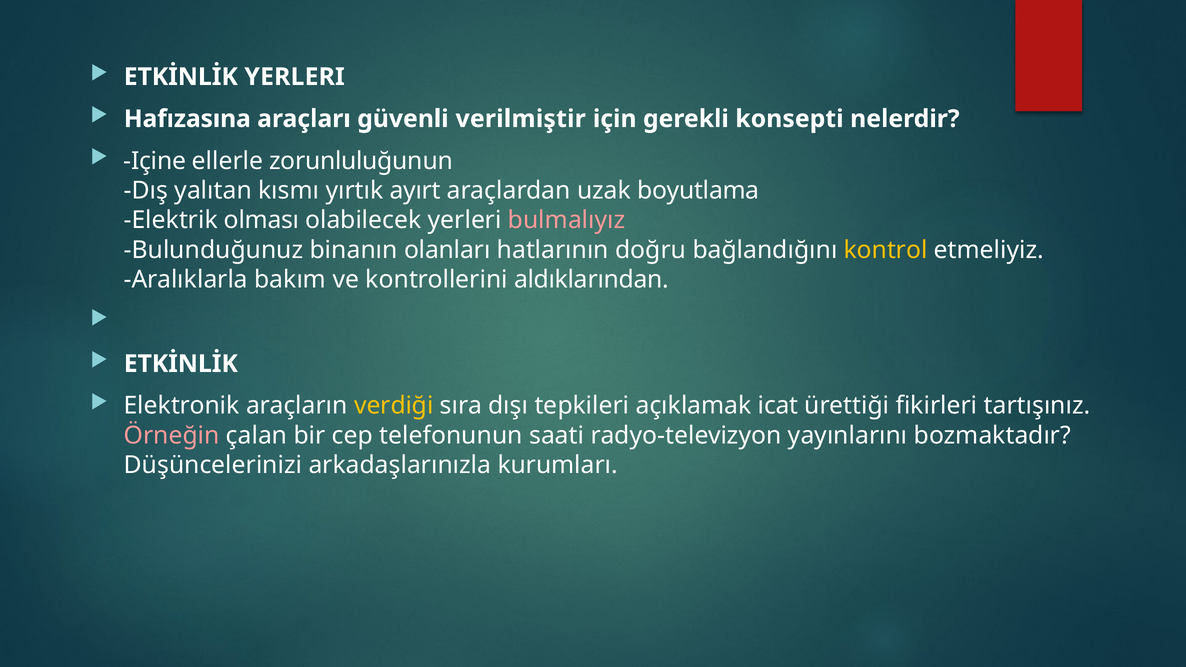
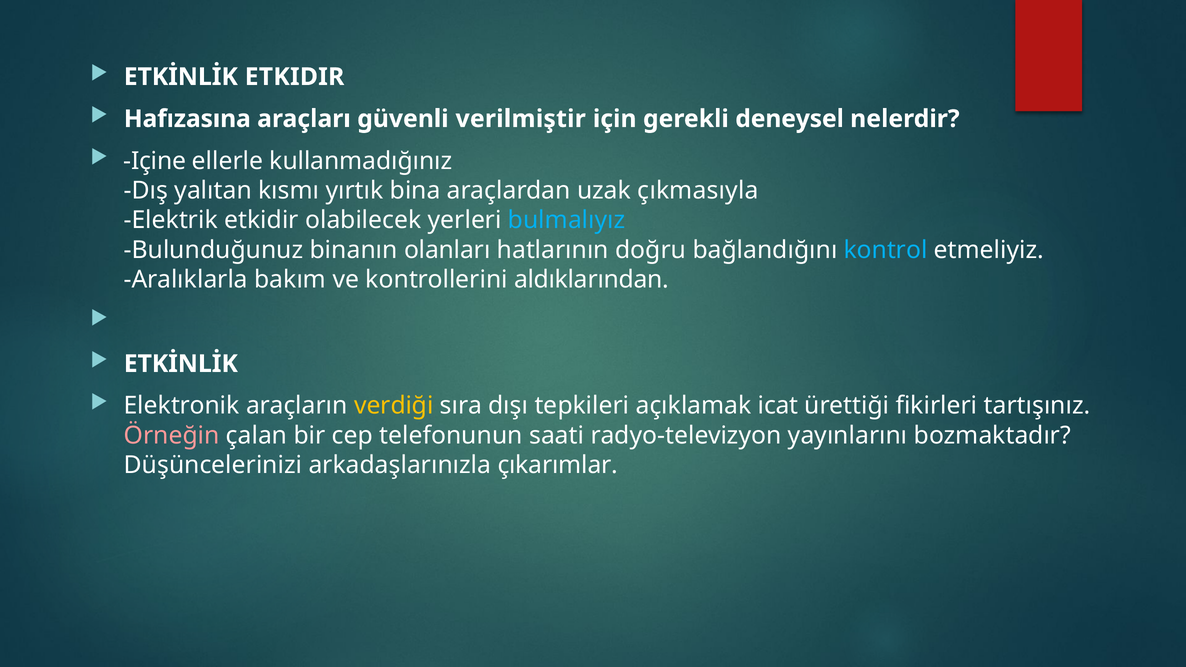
ETKİNLİK YERLERI: YERLERI -> ETKIDIR
konsepti: konsepti -> deneysel
zorunluluğunun: zorunluluğunun -> kullanmadığınız
ayırt: ayırt -> bina
boyutlama: boyutlama -> çıkmasıyla
Elektrik olması: olması -> etkidir
bulmalıyız colour: pink -> light blue
kontrol colour: yellow -> light blue
kurumları: kurumları -> çıkarımlar
